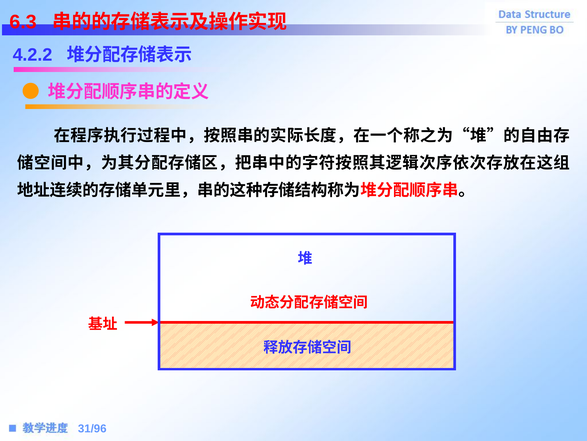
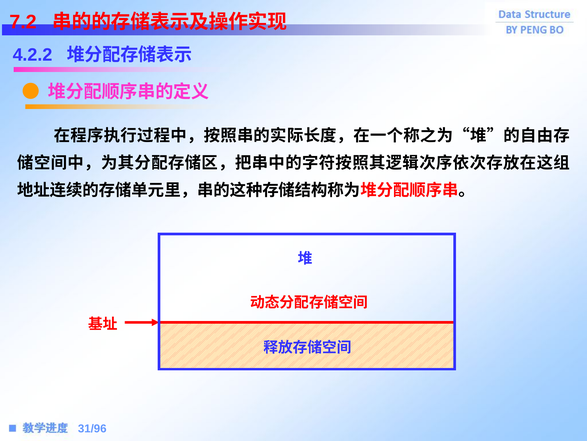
6.3: 6.3 -> 7.2
